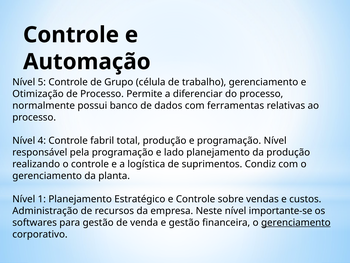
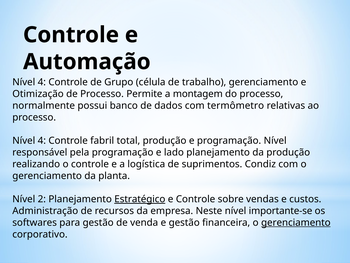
5 at (42, 82): 5 -> 4
diferenciar: diferenciar -> montagem
ferramentas: ferramentas -> termômetro
1: 1 -> 2
Estratégico underline: none -> present
